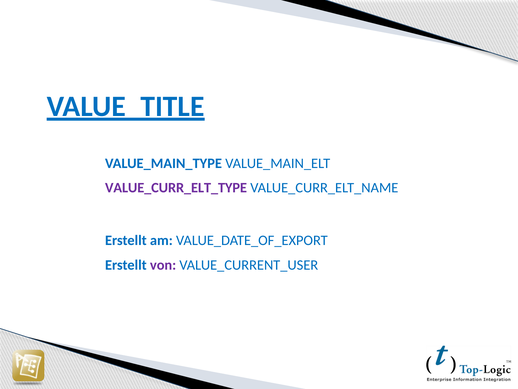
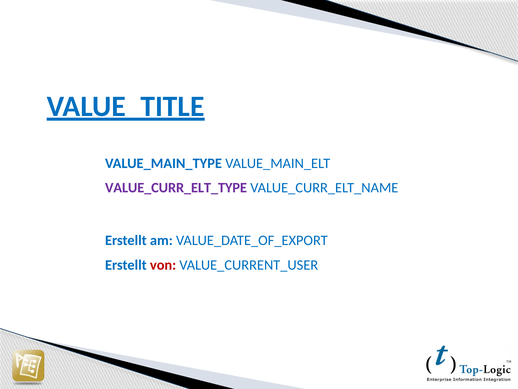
von colour: purple -> red
